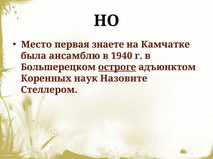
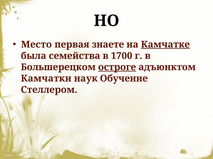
Камчатке underline: none -> present
ансамблю: ансамблю -> семейства
1940: 1940 -> 1700
Коренных: Коренных -> Камчатки
Назовите: Назовите -> Обучение
